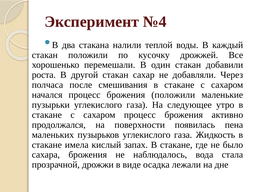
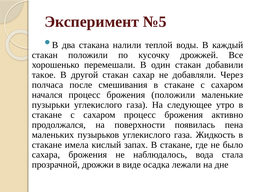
№4: №4 -> №5
роста: роста -> такое
